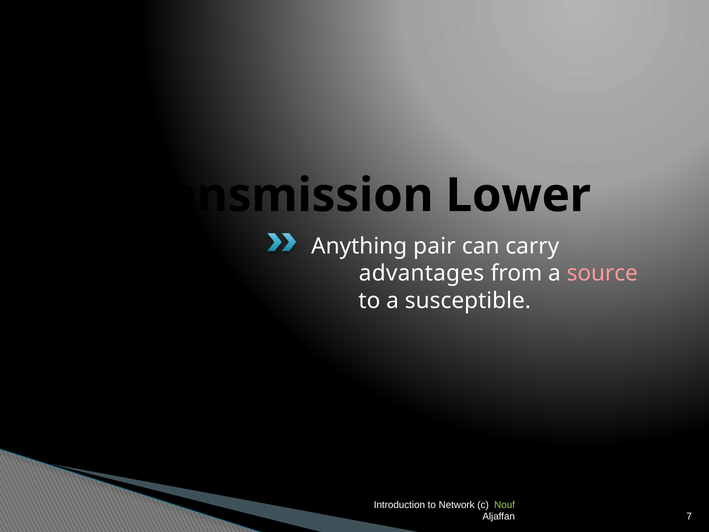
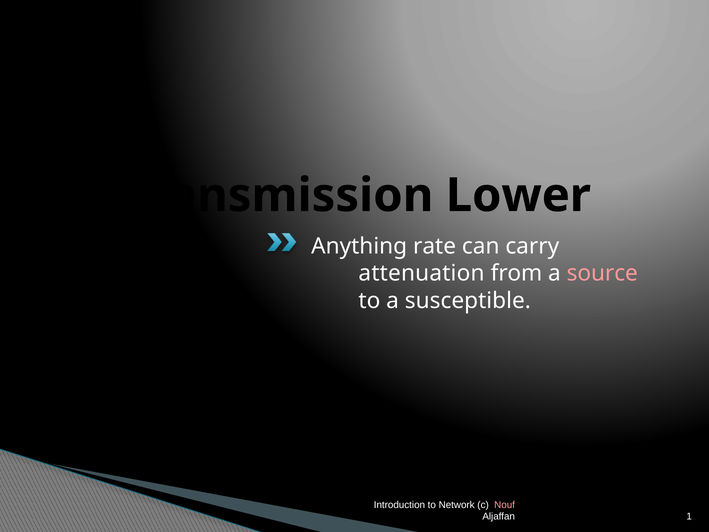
pair: pair -> rate
advantages: advantages -> attenuation
Nouf colour: light green -> pink
7: 7 -> 1
